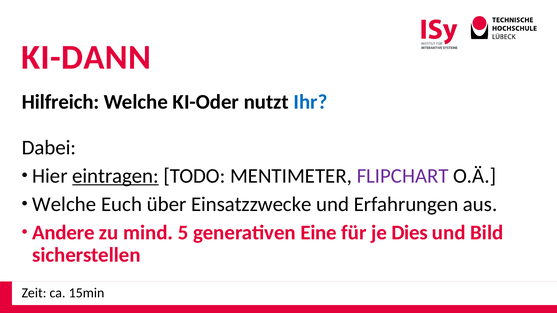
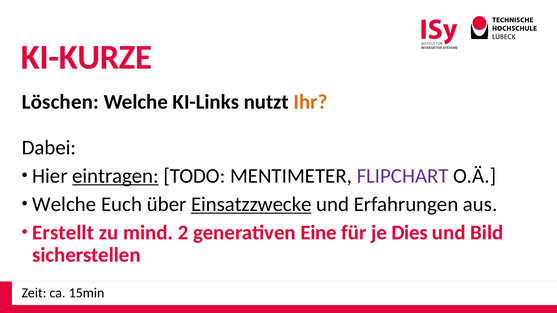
KI-DANN: KI-DANN -> KI-KURZE
Hilfreich: Hilfreich -> Löschen
KI-Oder: KI-Oder -> KI-Links
Ihr colour: blue -> orange
Einsatzzwecke underline: none -> present
Andere: Andere -> Erstellt
5: 5 -> 2
